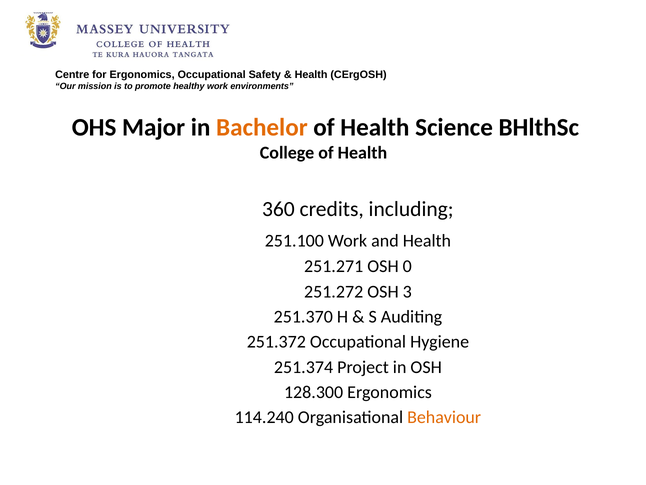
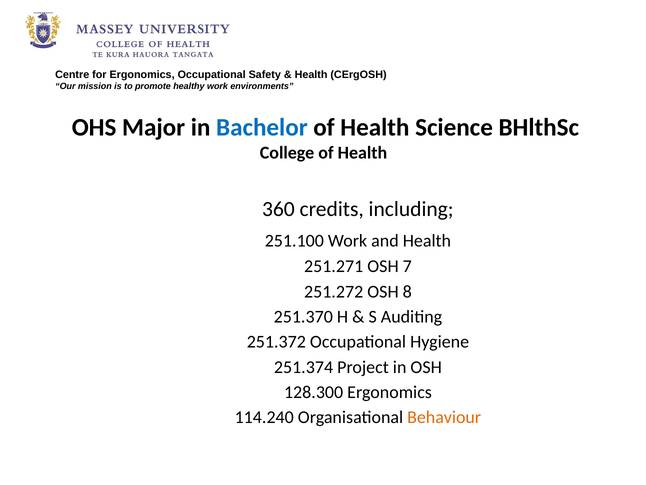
Bachelor colour: orange -> blue
0: 0 -> 7
3: 3 -> 8
